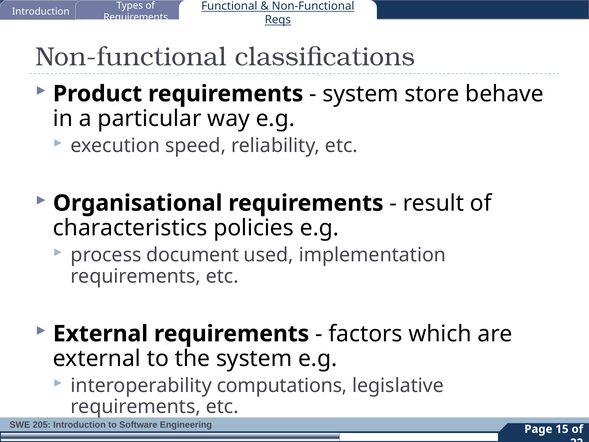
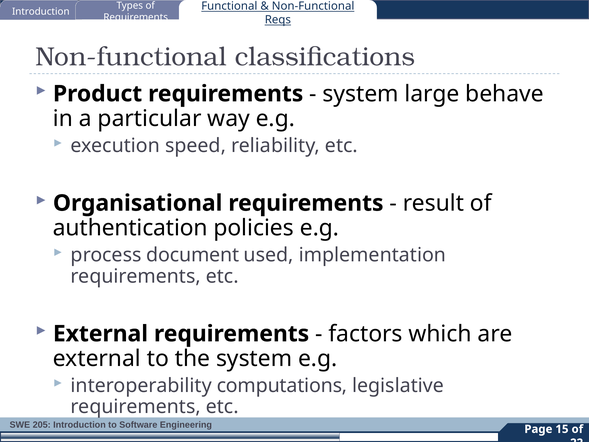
store: store -> large
characteristics: characteristics -> authentication
